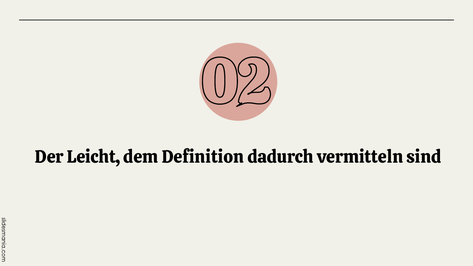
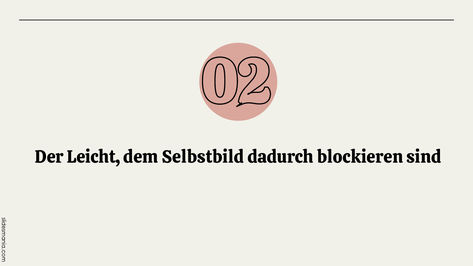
Definition: Definition -> Selbstbild
vermitteln: vermitteln -> blockieren
